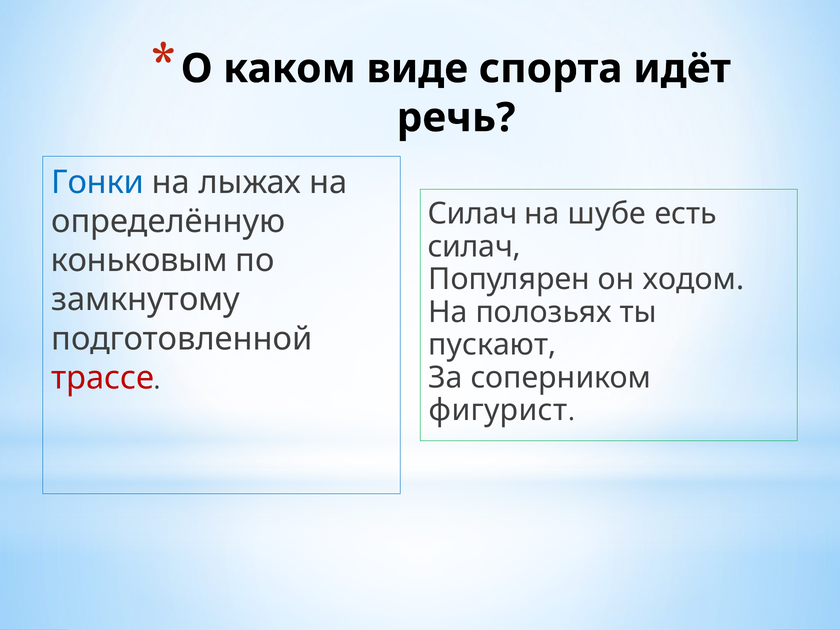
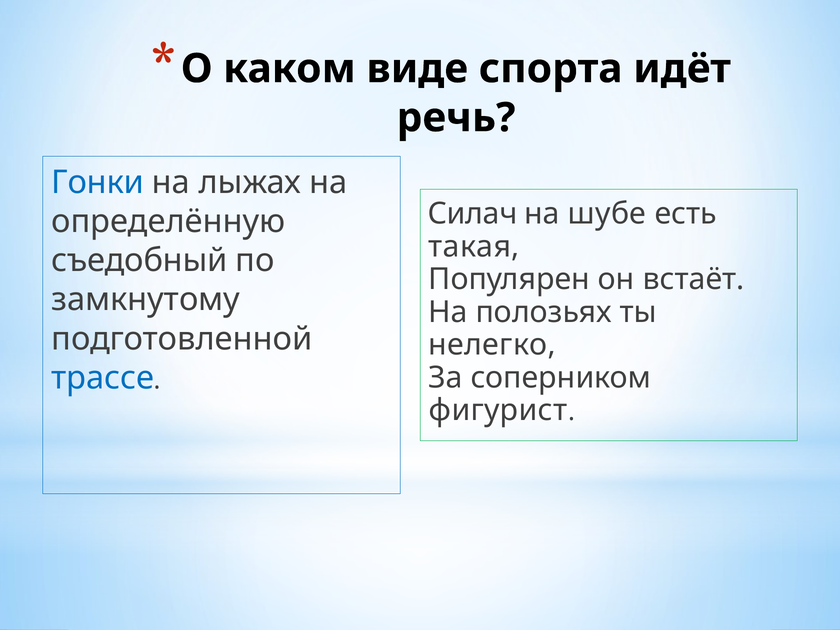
силач at (474, 247): силач -> такая
коньковым: коньковым -> съедобный
ходом: ходом -> встаёт
пускают: пускают -> нелегко
трассе colour: red -> blue
